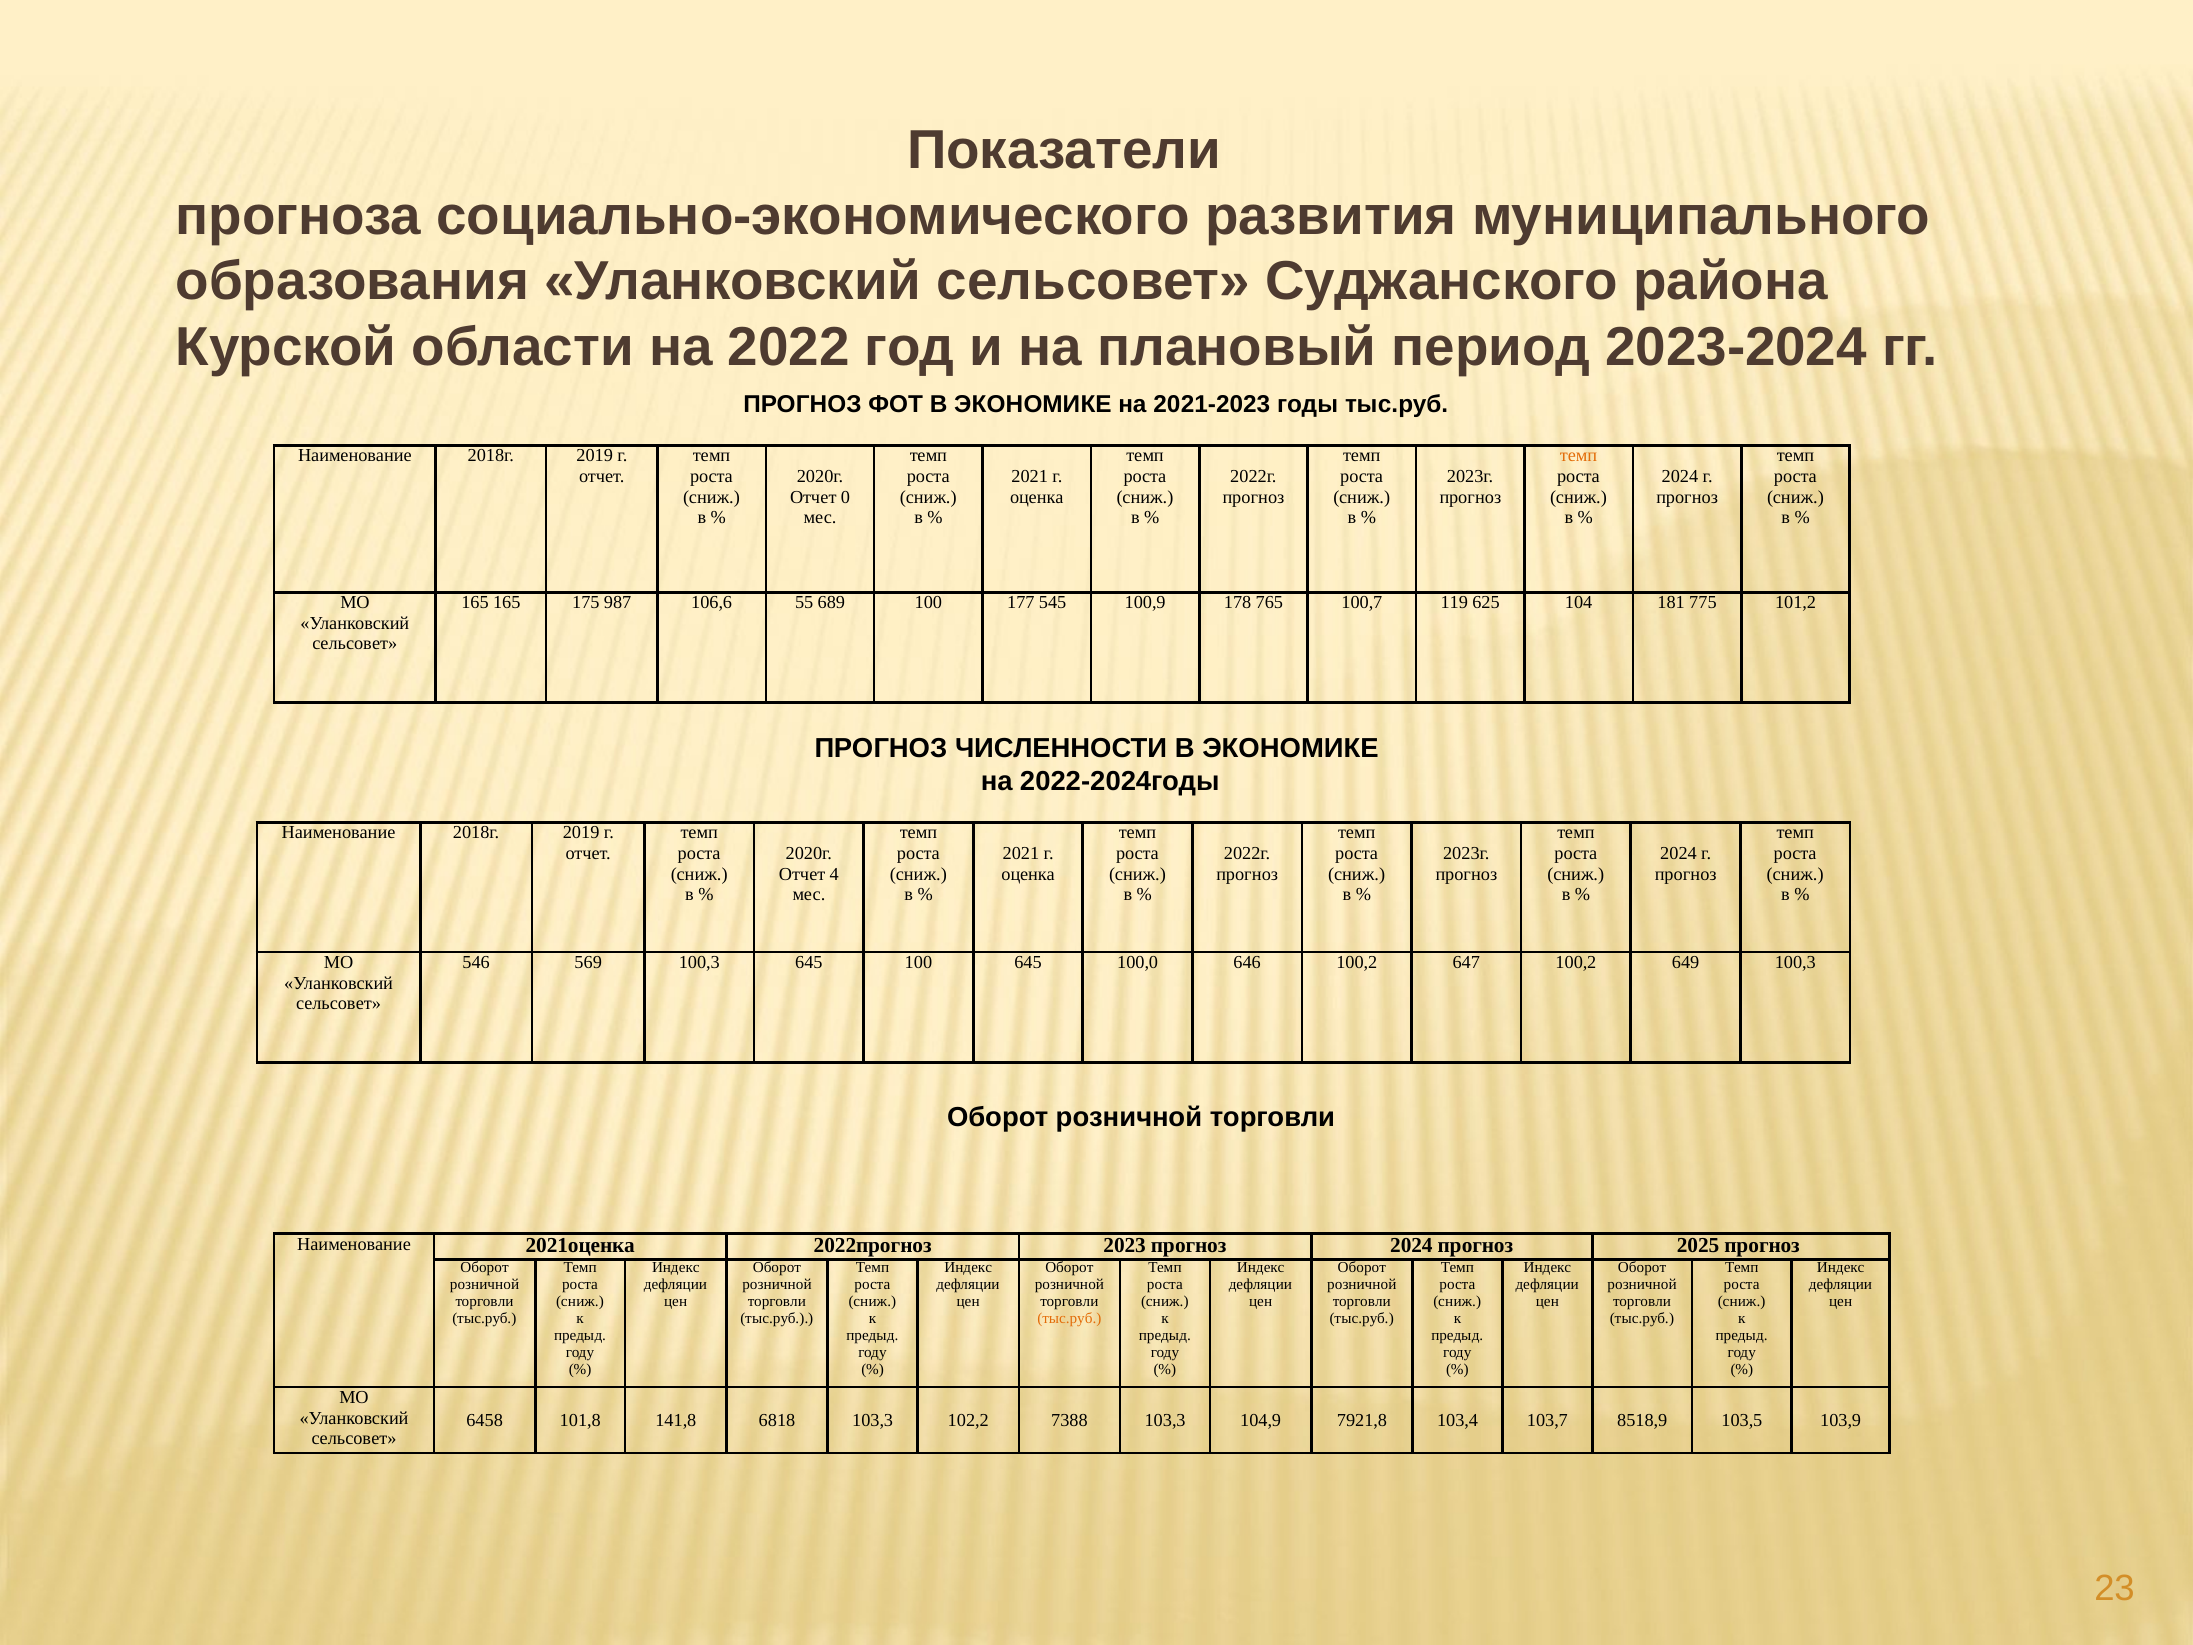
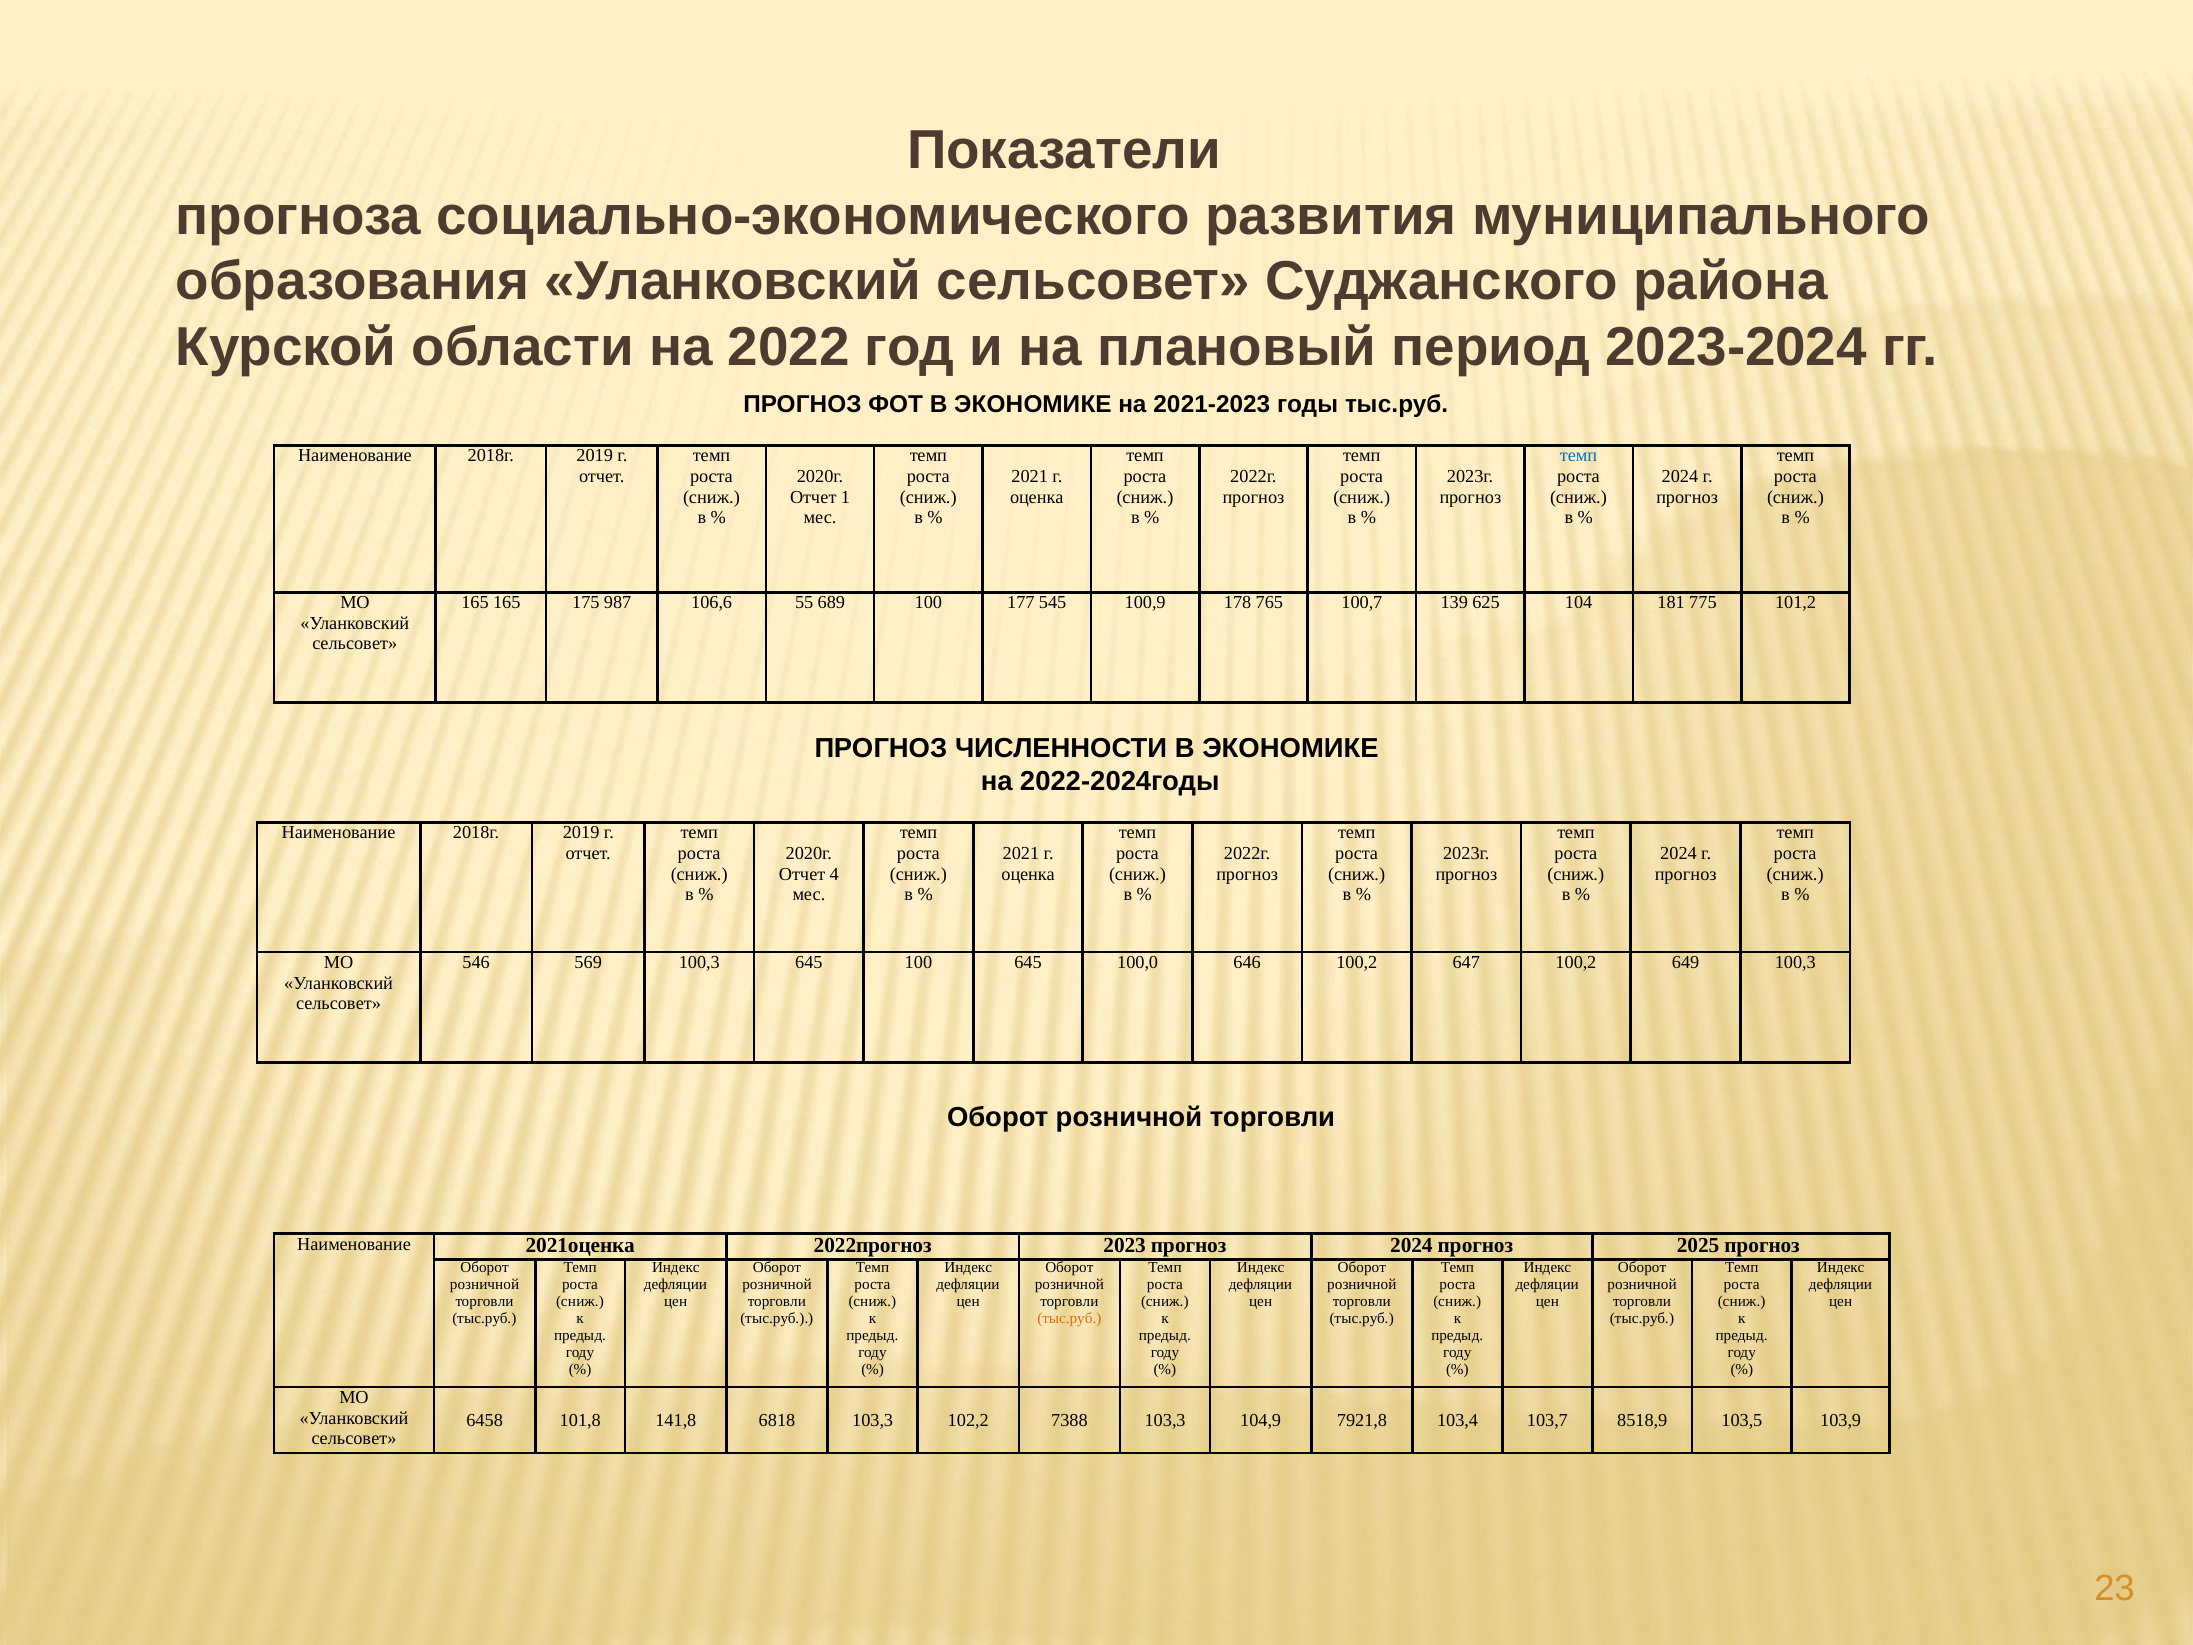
темп at (1579, 456) colour: orange -> blue
0: 0 -> 1
119: 119 -> 139
